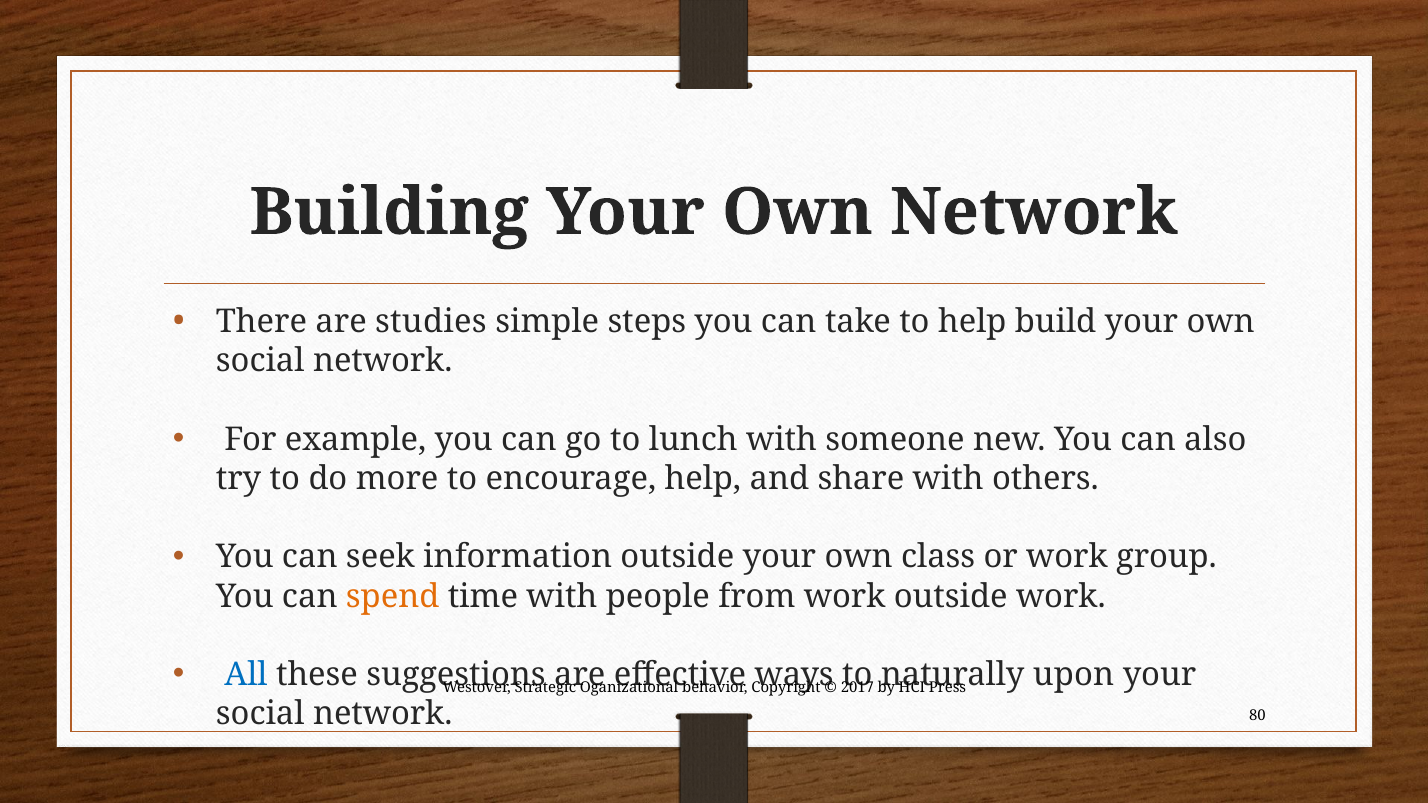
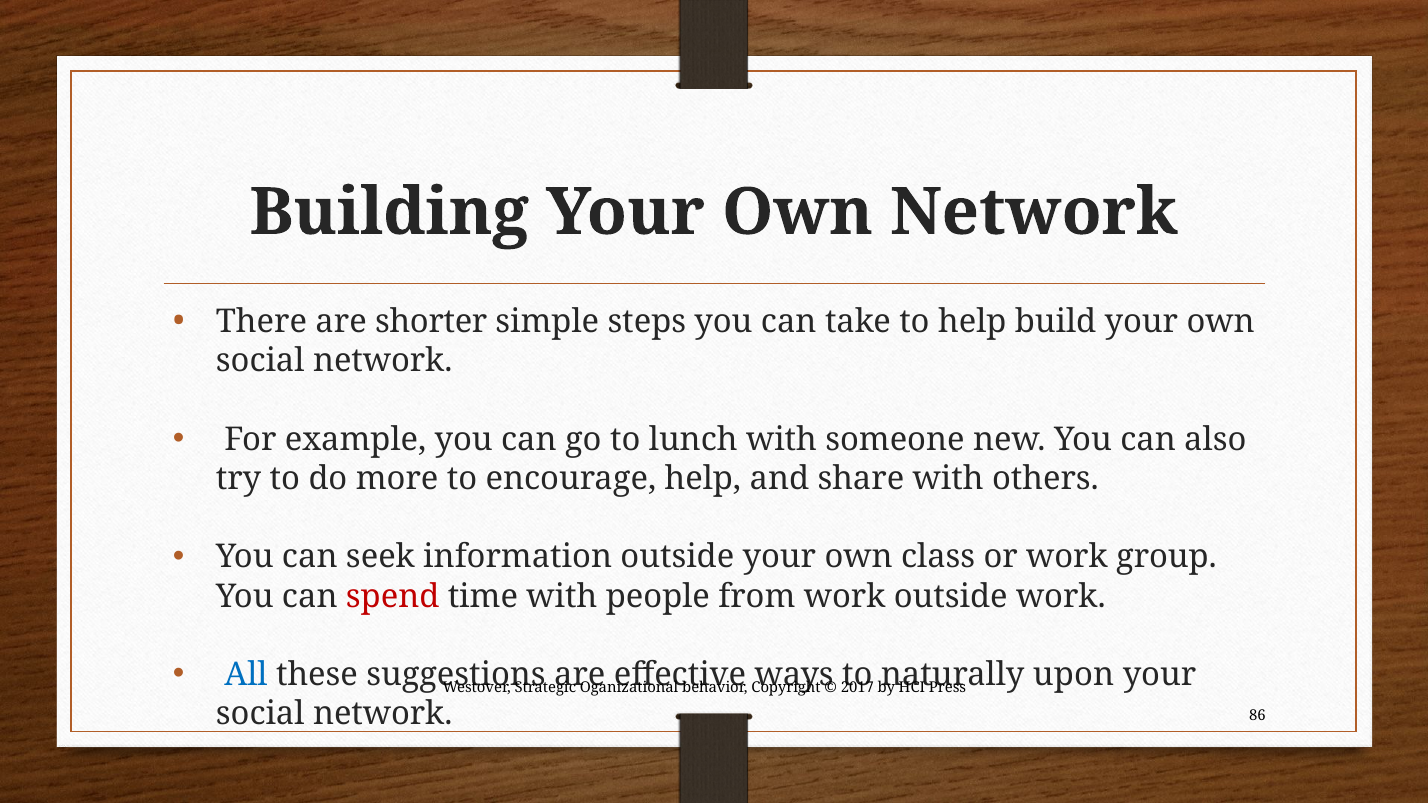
studies: studies -> shorter
spend colour: orange -> red
80: 80 -> 86
